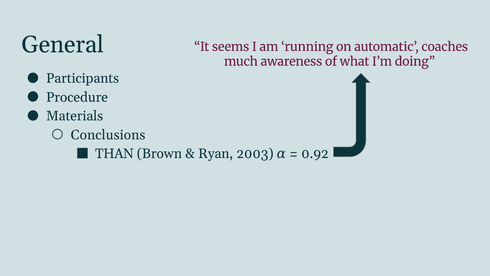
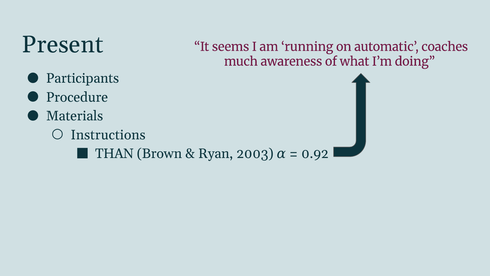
General: General -> Present
Conclusions: Conclusions -> Instructions
